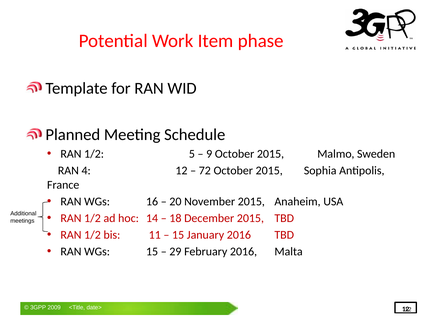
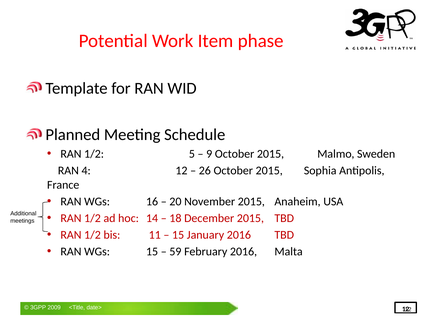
72: 72 -> 26
29: 29 -> 59
